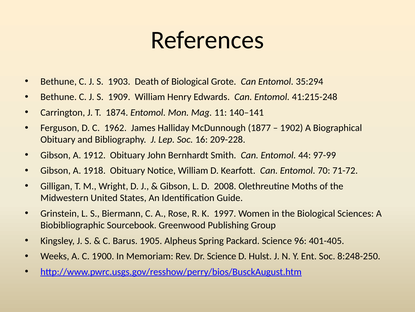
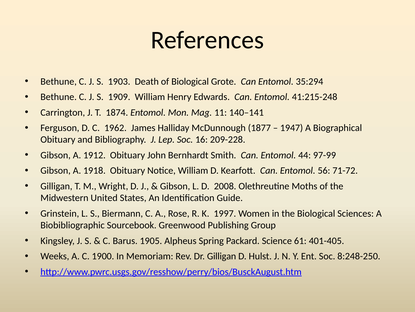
1902: 1902 -> 1947
70: 70 -> 56
96: 96 -> 61
Dr Science: Science -> Gilligan
